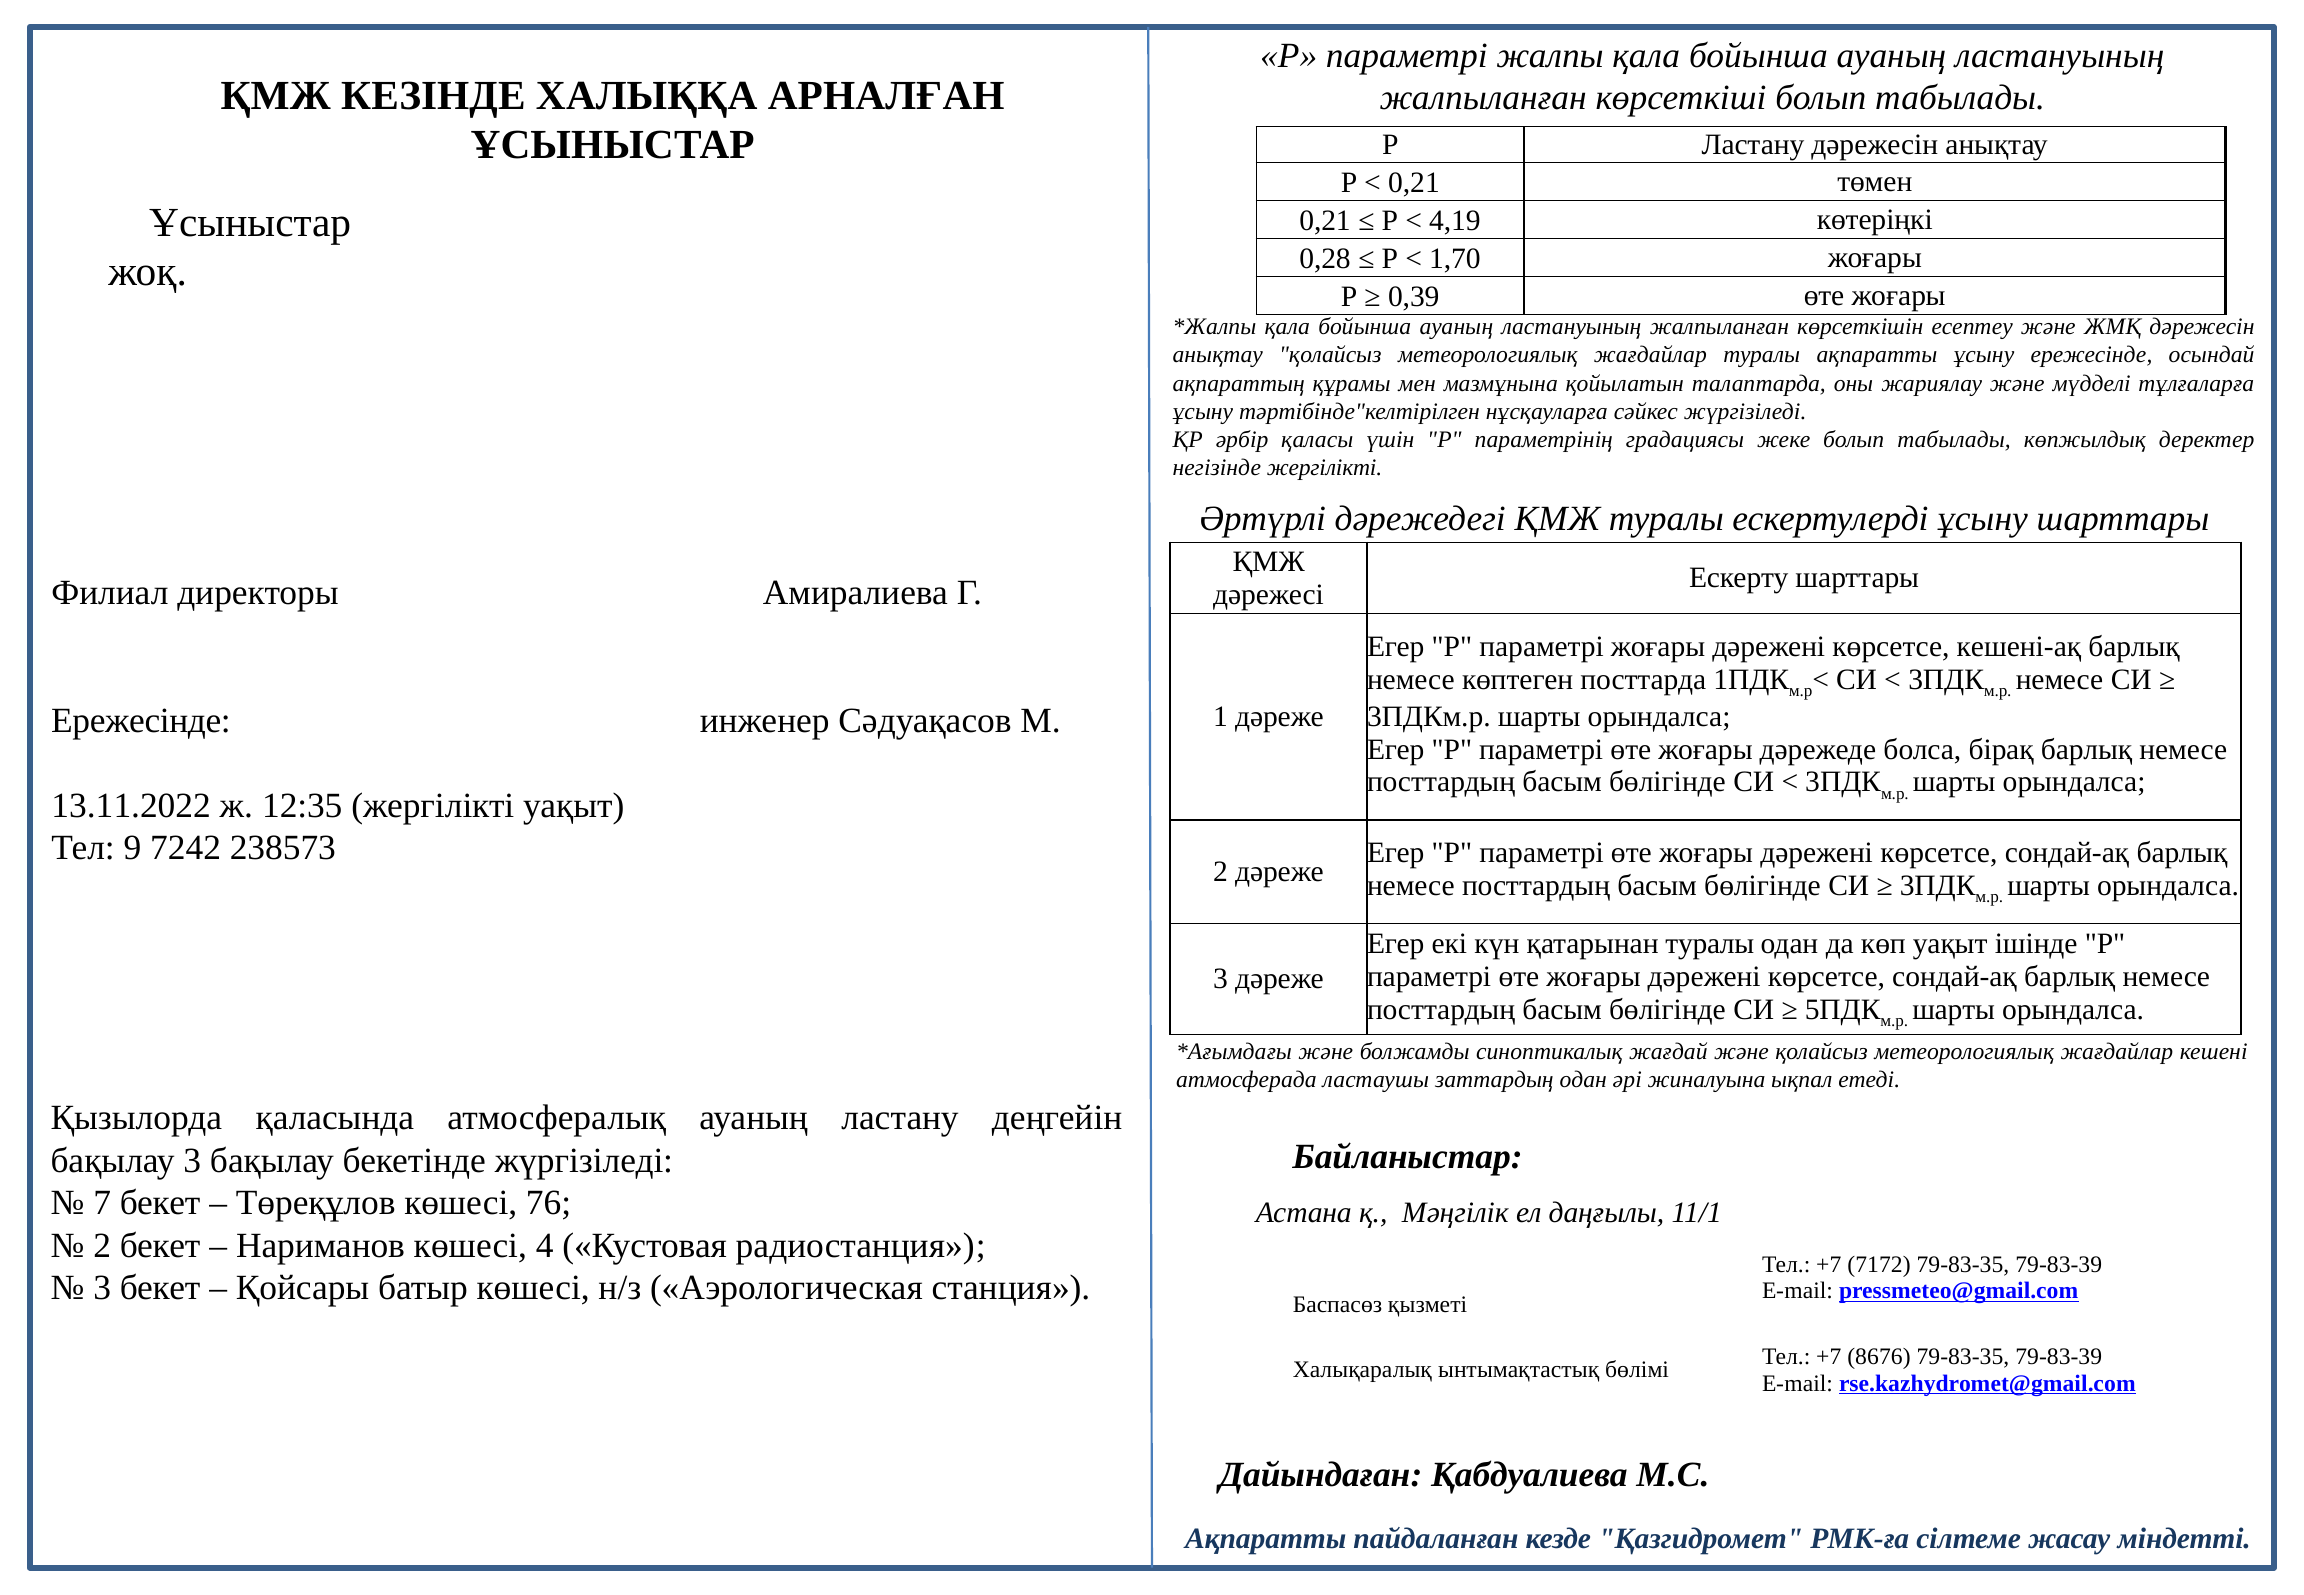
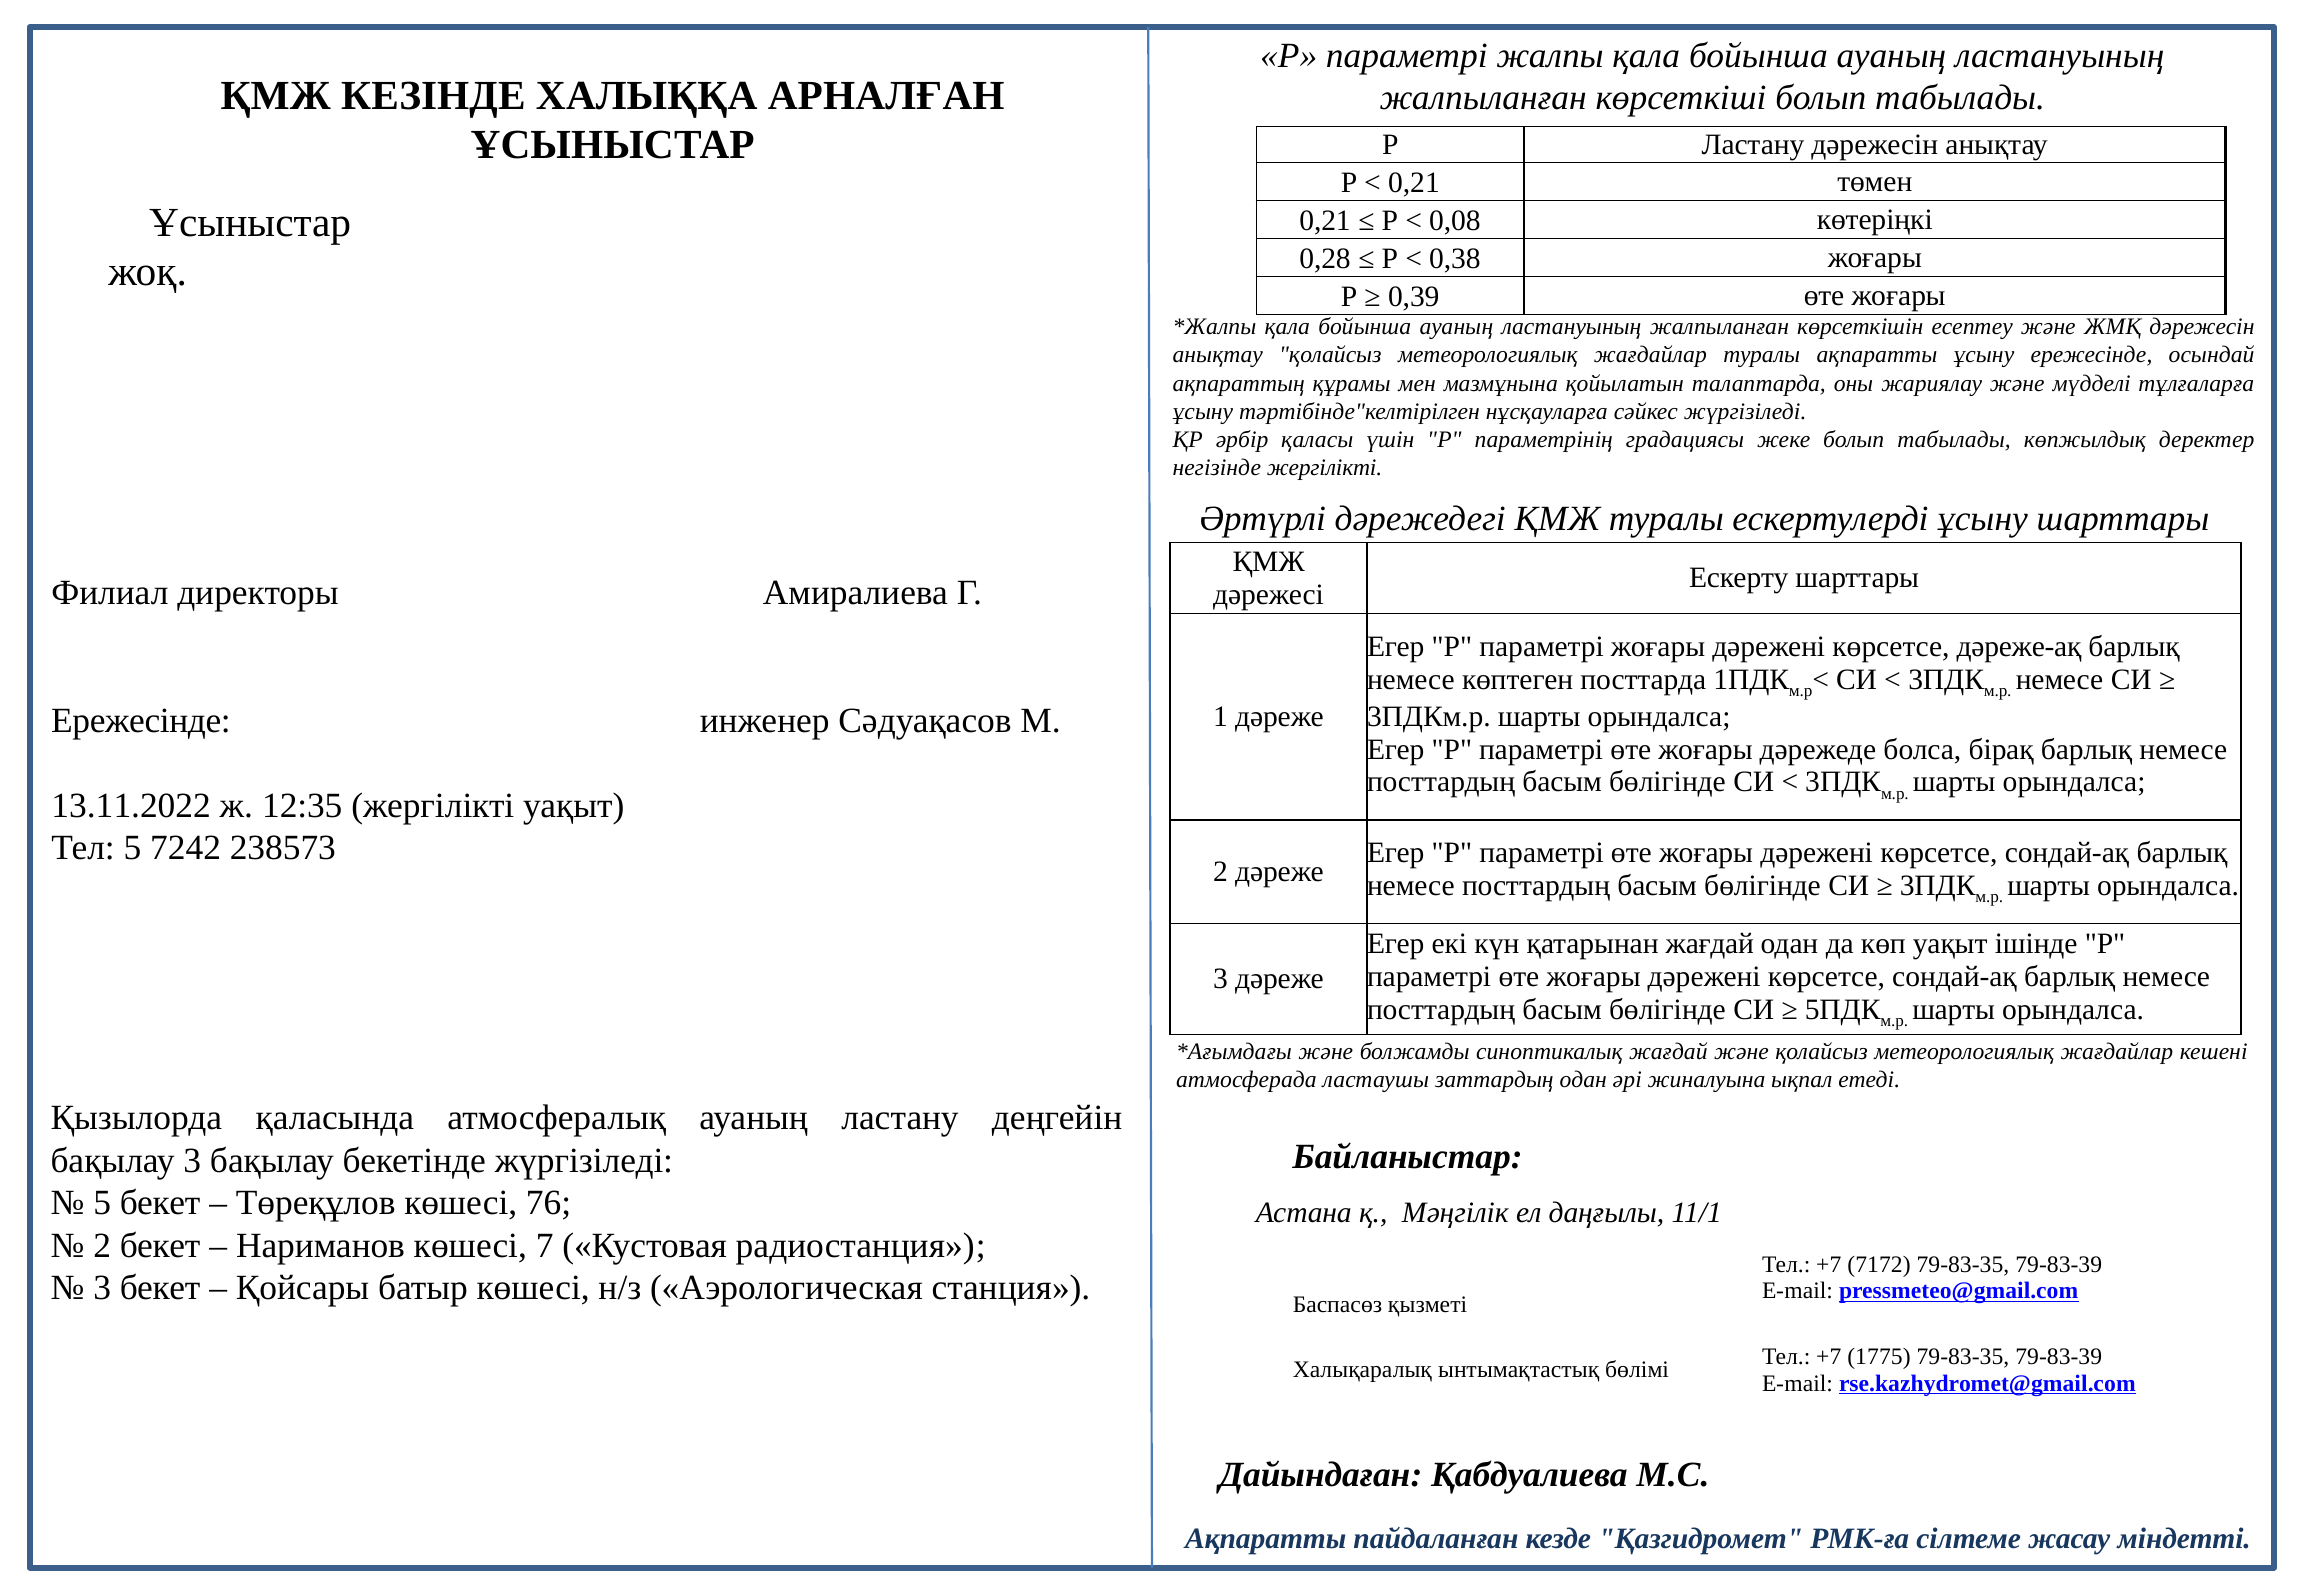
4,19: 4,19 -> 0,08
1,70: 1,70 -> 0,38
кешені-ақ: кешені-ақ -> дәреже-ақ
Тел 9: 9 -> 5
қатарынан туралы: туралы -> жағдай
7 at (102, 1203): 7 -> 5
4: 4 -> 7
8676: 8676 -> 1775
